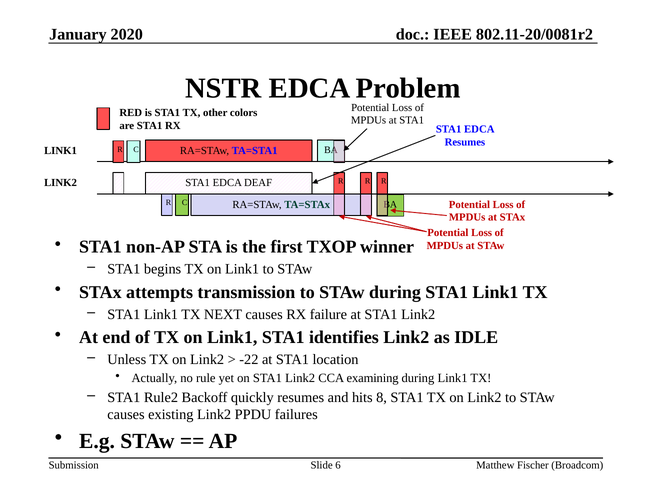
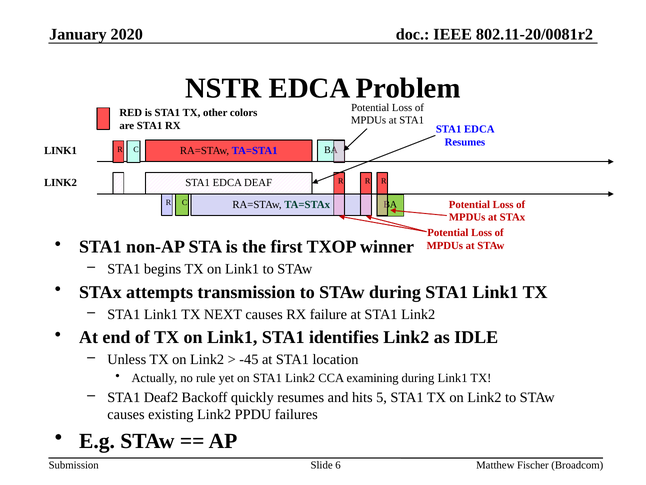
-22: -22 -> -45
Rule2: Rule2 -> Deaf2
8: 8 -> 5
